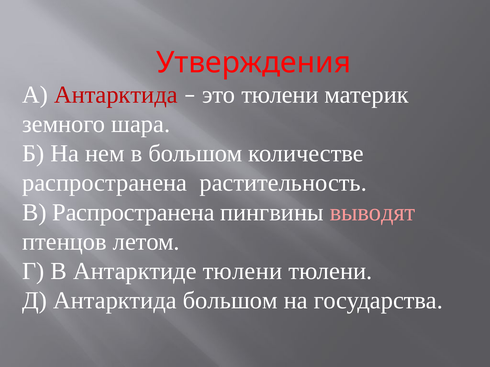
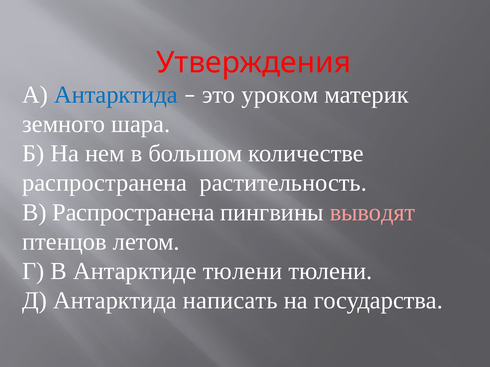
Антарктида at (116, 95) colour: red -> blue
это тюлени: тюлени -> уроком
Антарктида большом: большом -> написать
